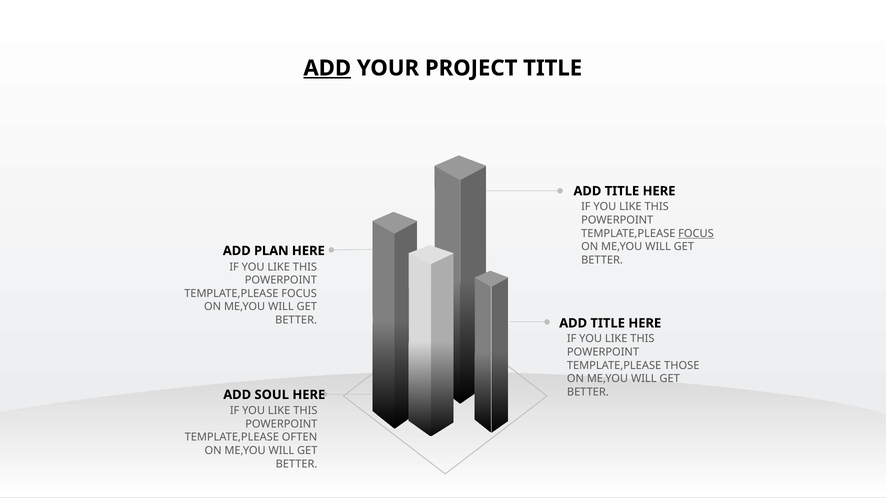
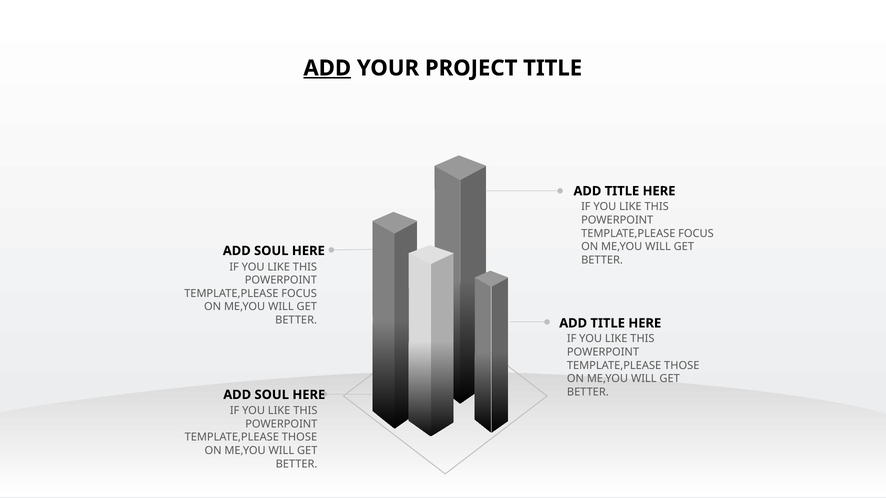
FOCUS at (696, 234) underline: present -> none
PLAN at (271, 251): PLAN -> SOUL
OFTEN at (299, 438): OFTEN -> THOSE
